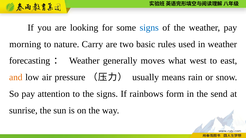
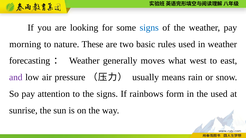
Carry: Carry -> These
and colour: orange -> purple
the send: send -> used
